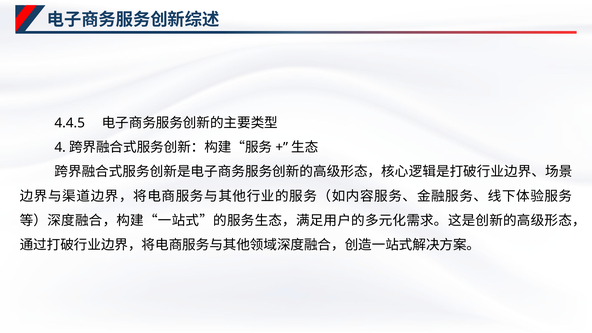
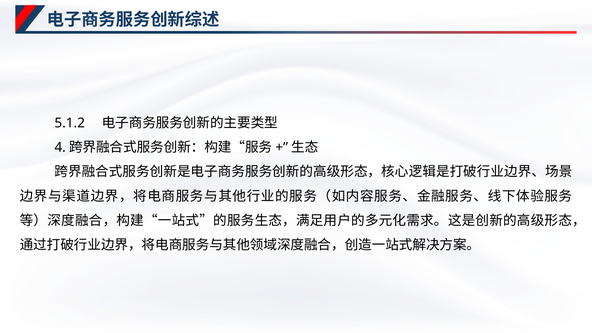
4.4.5: 4.4.5 -> 5.1.2
